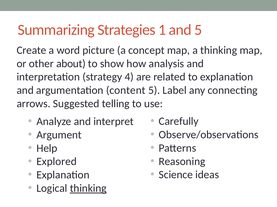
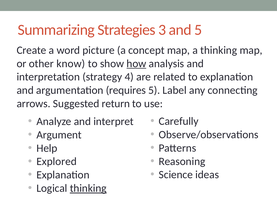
1: 1 -> 3
about: about -> know
how underline: none -> present
content: content -> requires
telling: telling -> return
